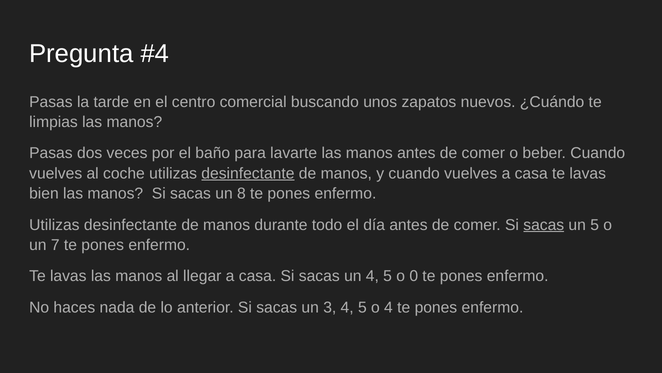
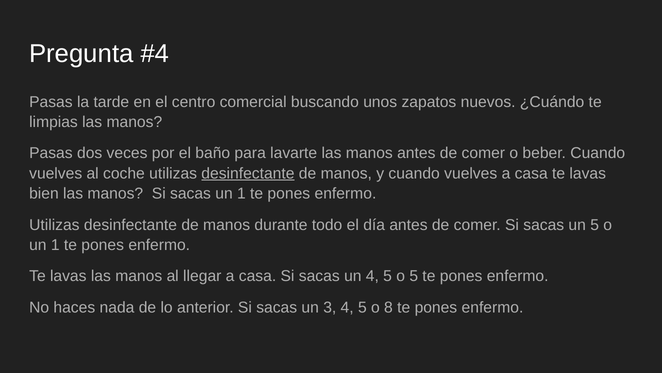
sacas un 8: 8 -> 1
sacas at (544, 225) underline: present -> none
7 at (55, 245): 7 -> 1
o 0: 0 -> 5
o 4: 4 -> 8
